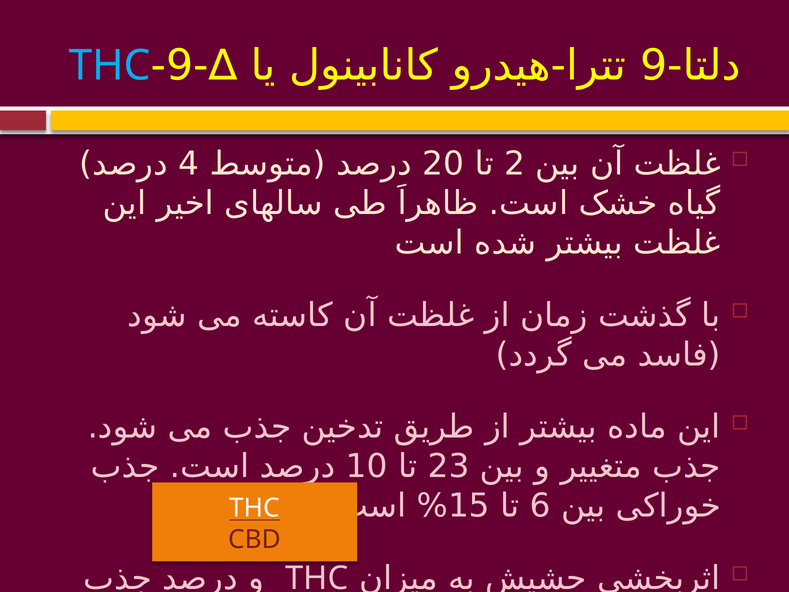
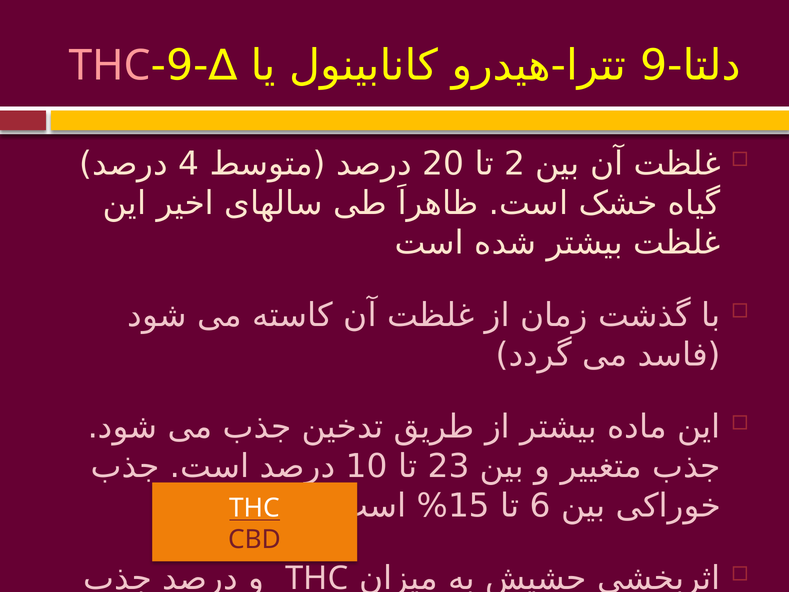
THC at (110, 65) colour: light blue -> pink
